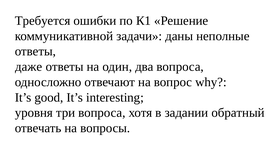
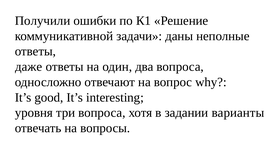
Требуется: Требуется -> Получили
обратный: обратный -> варианты
